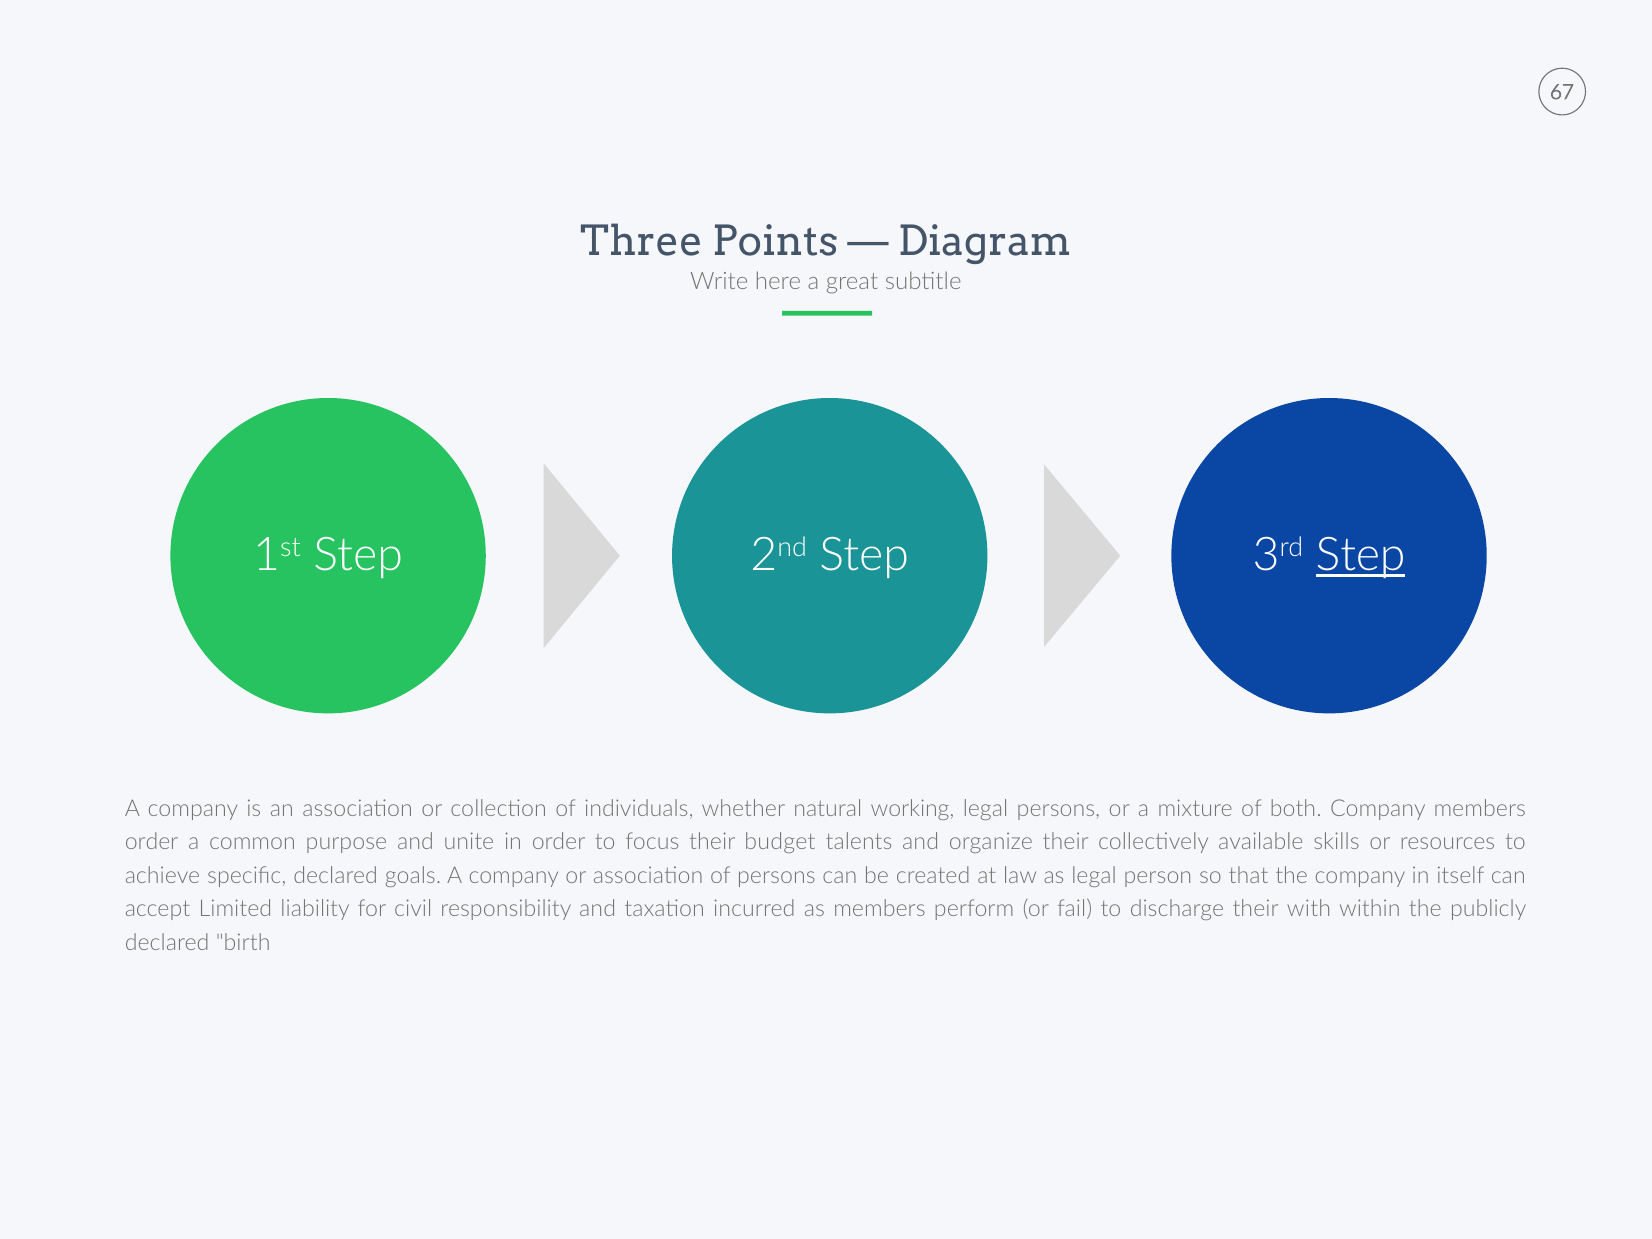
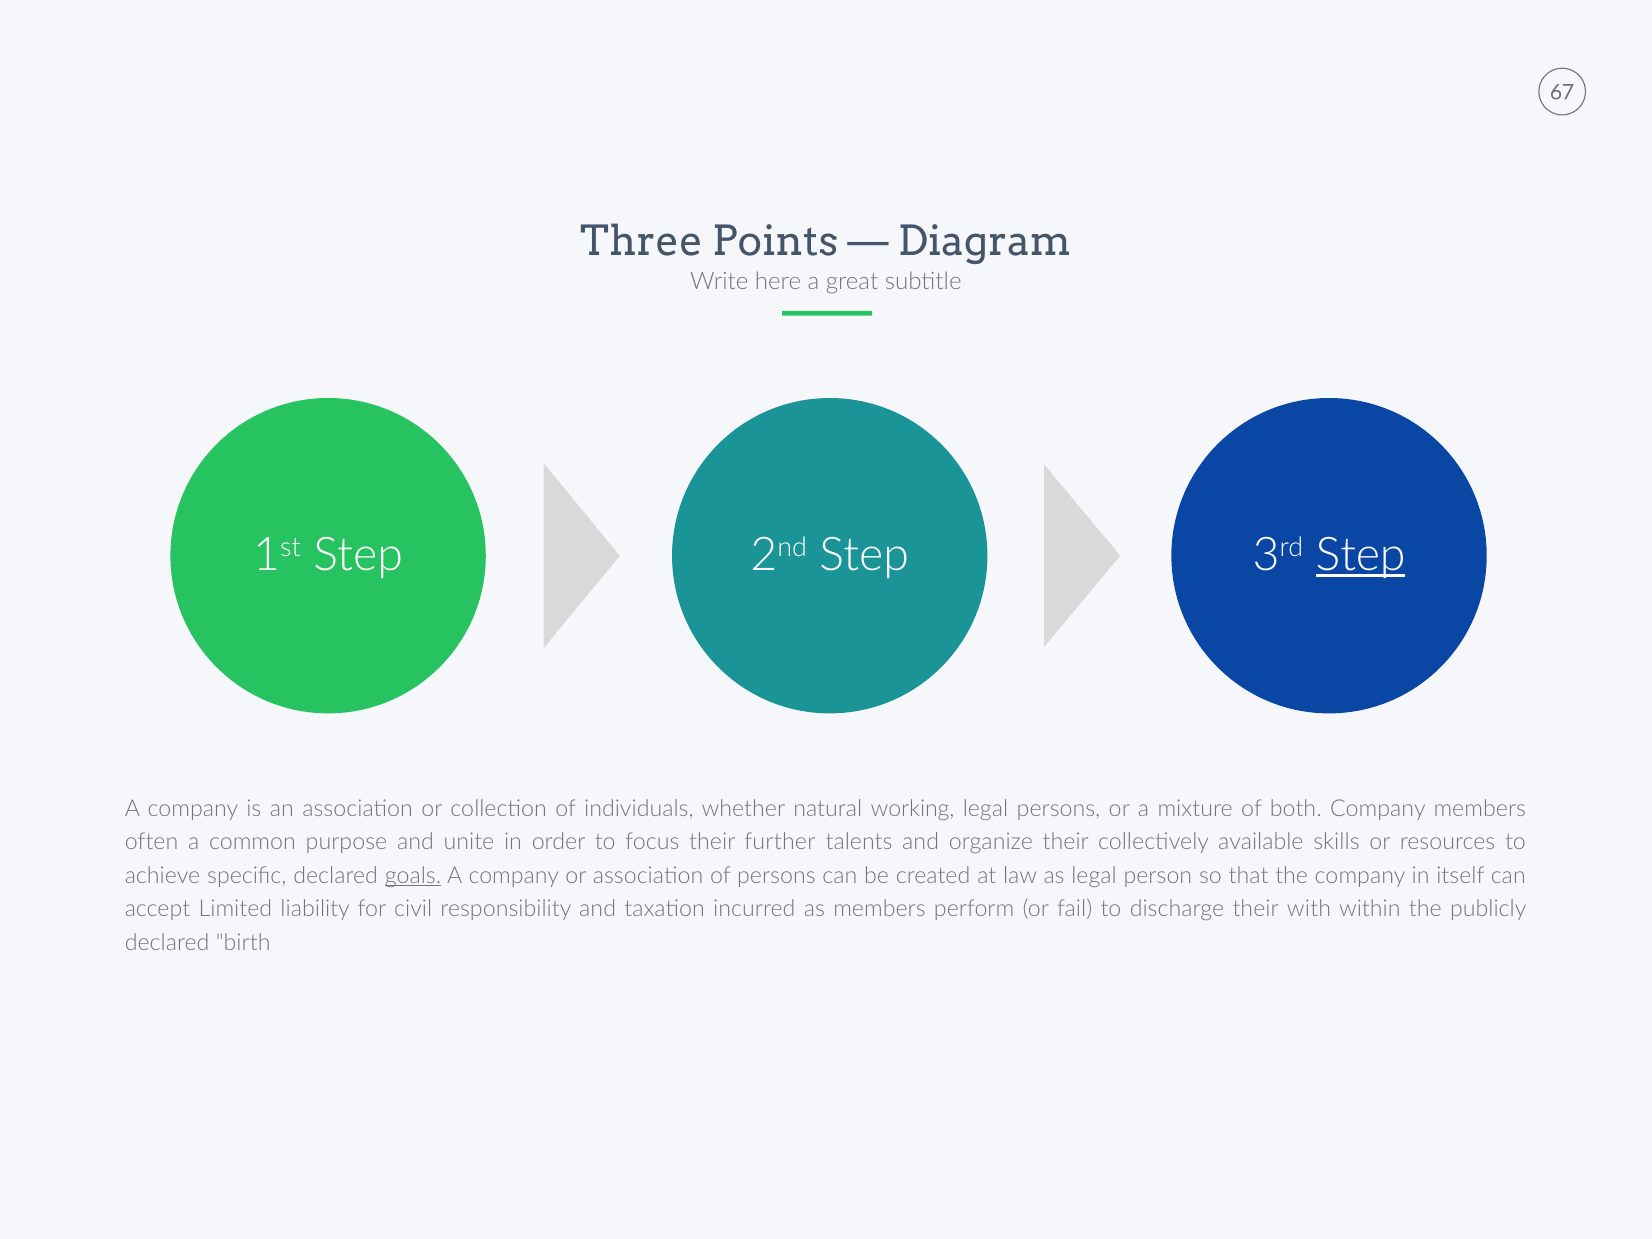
order at (152, 842): order -> often
budget: budget -> further
goals underline: none -> present
